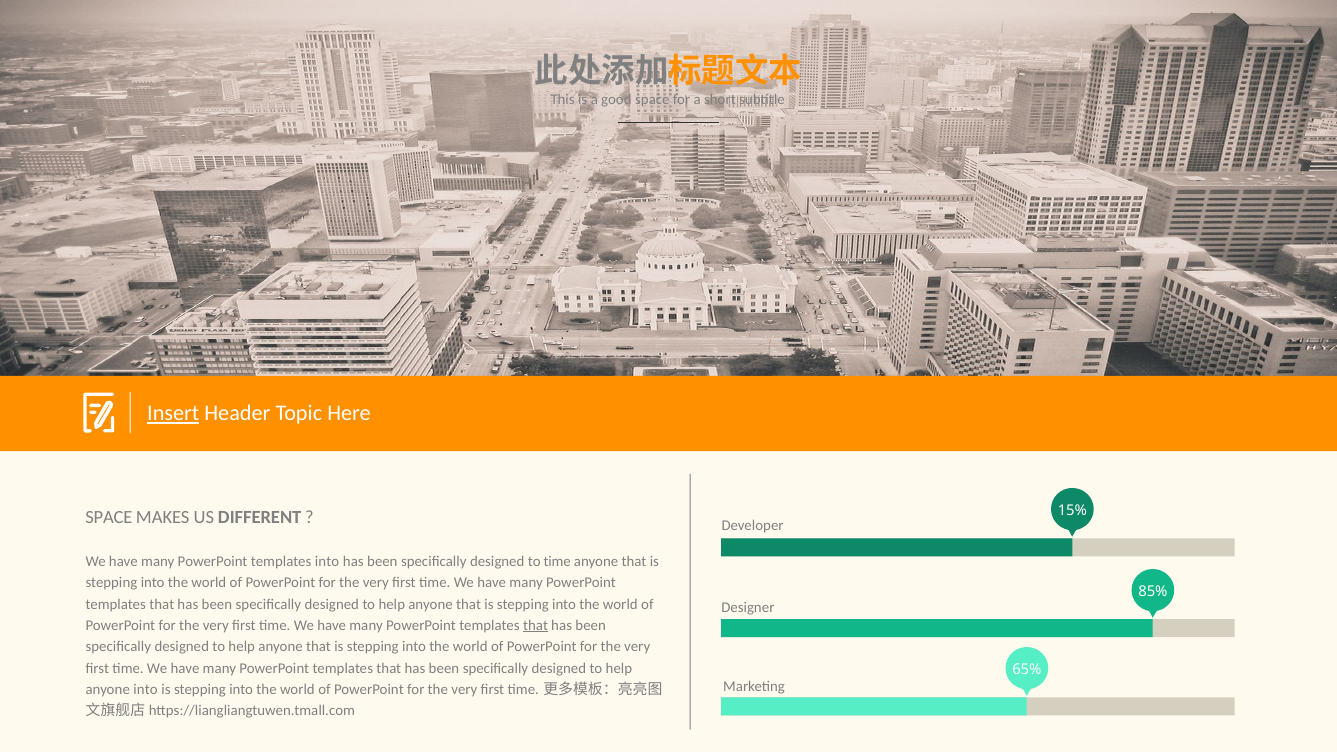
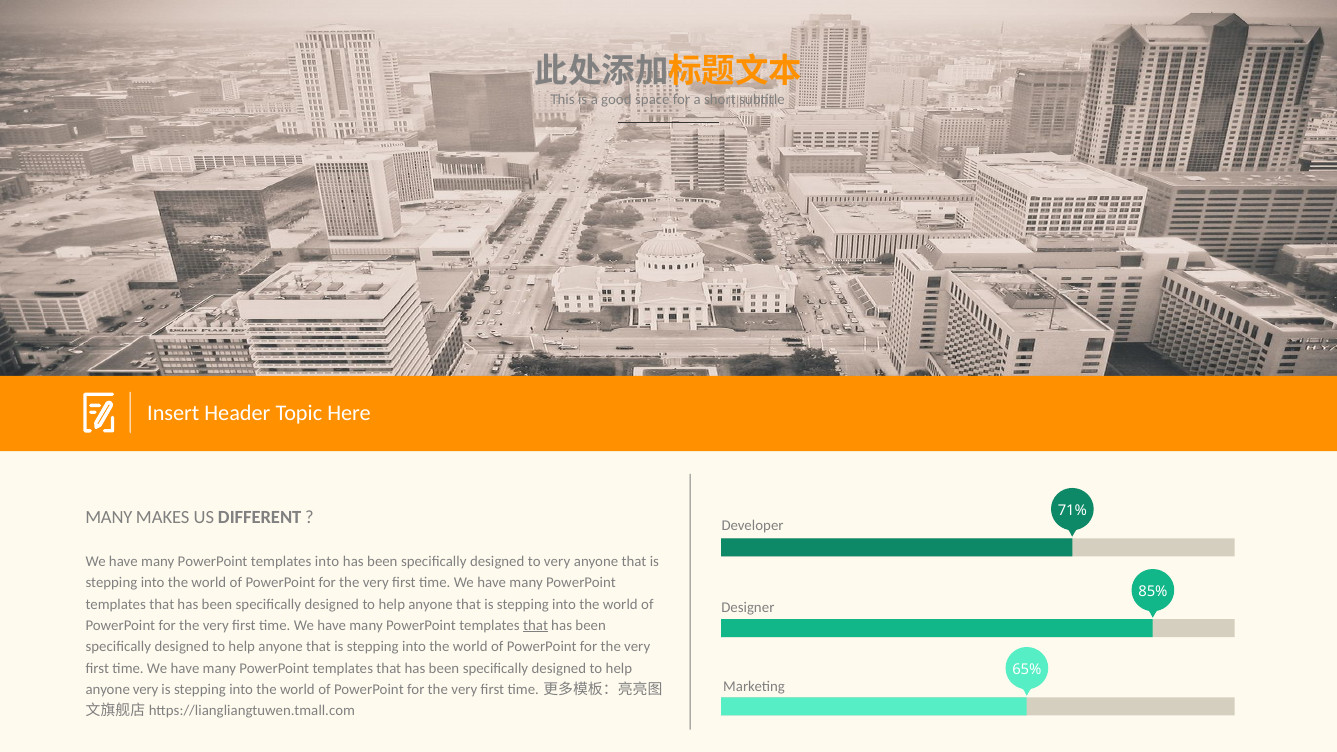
Insert underline: present -> none
15%: 15% -> 71%
SPACE at (109, 517): SPACE -> MANY
to time: time -> very
anyone into: into -> very
